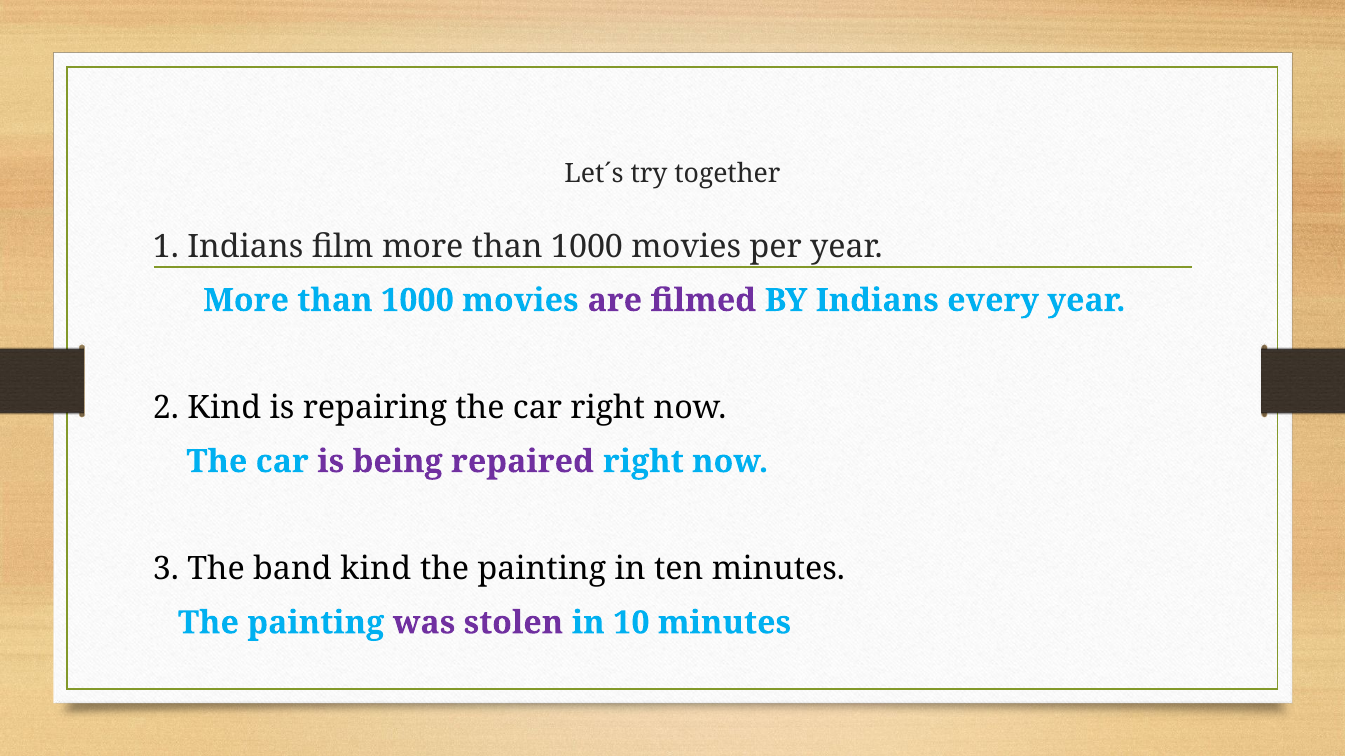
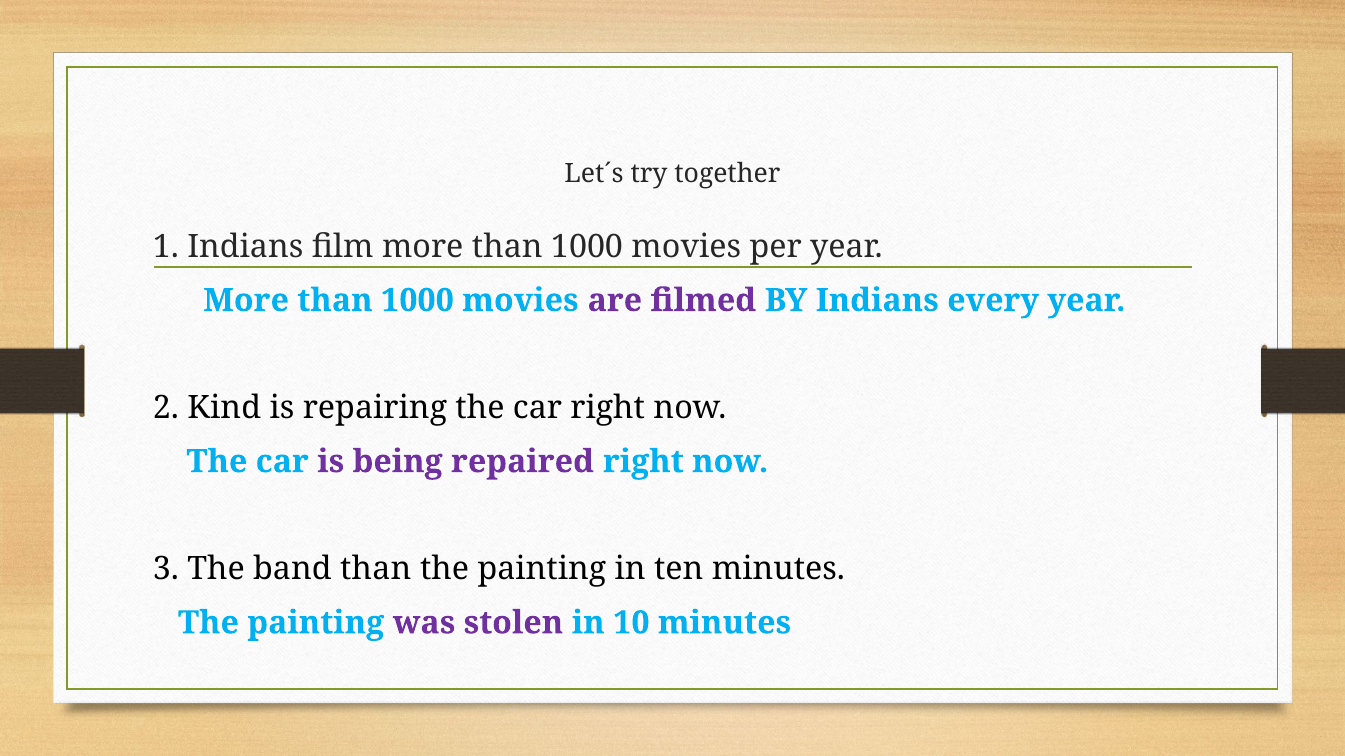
band kind: kind -> than
